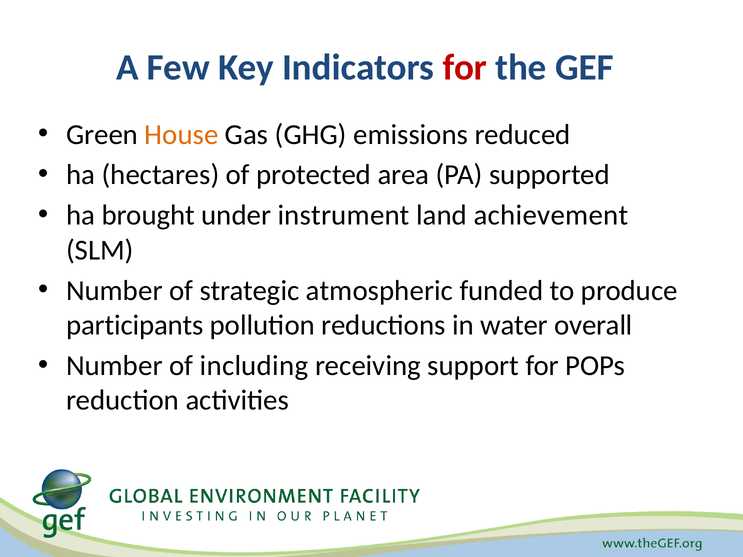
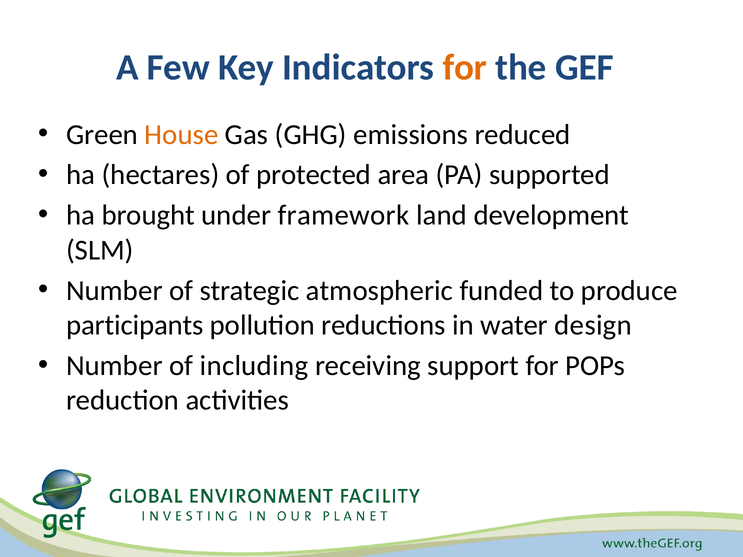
for at (465, 68) colour: red -> orange
instrument: instrument -> framework
achievement: achievement -> development
overall: overall -> design
